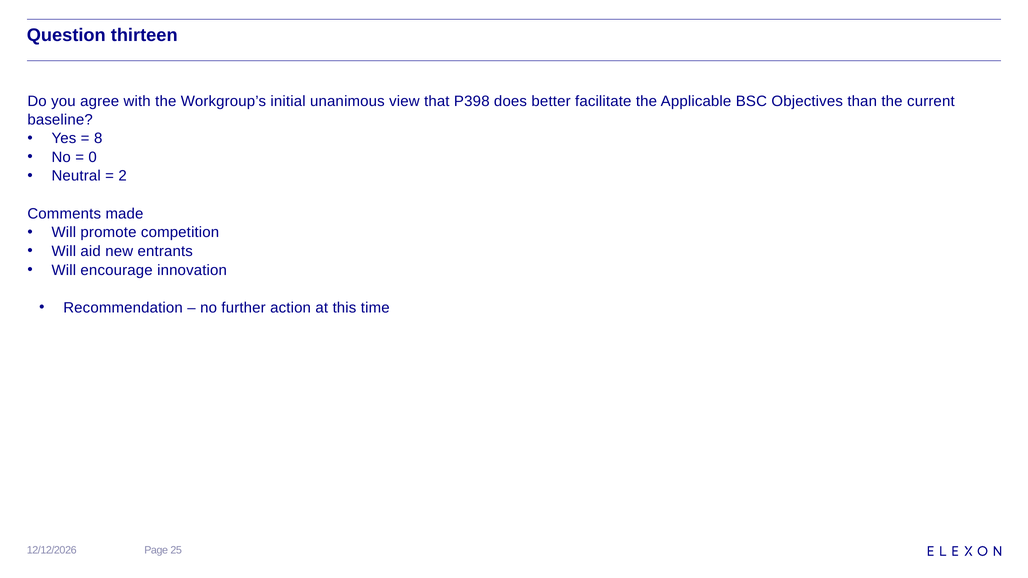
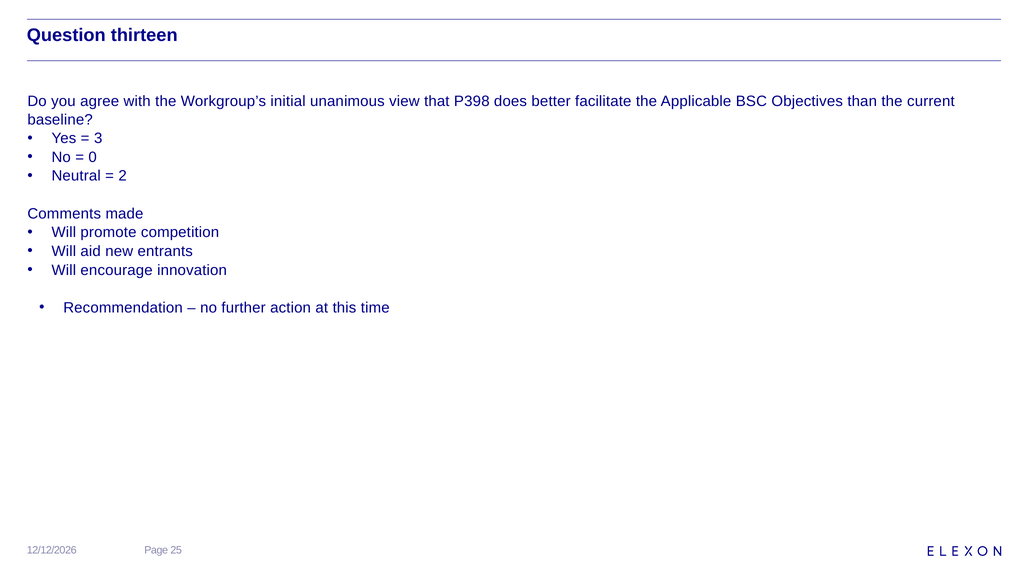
8: 8 -> 3
